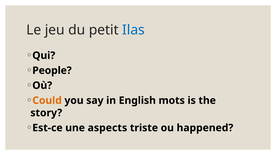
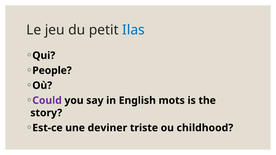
Could colour: orange -> purple
aspects: aspects -> deviner
happened: happened -> childhood
